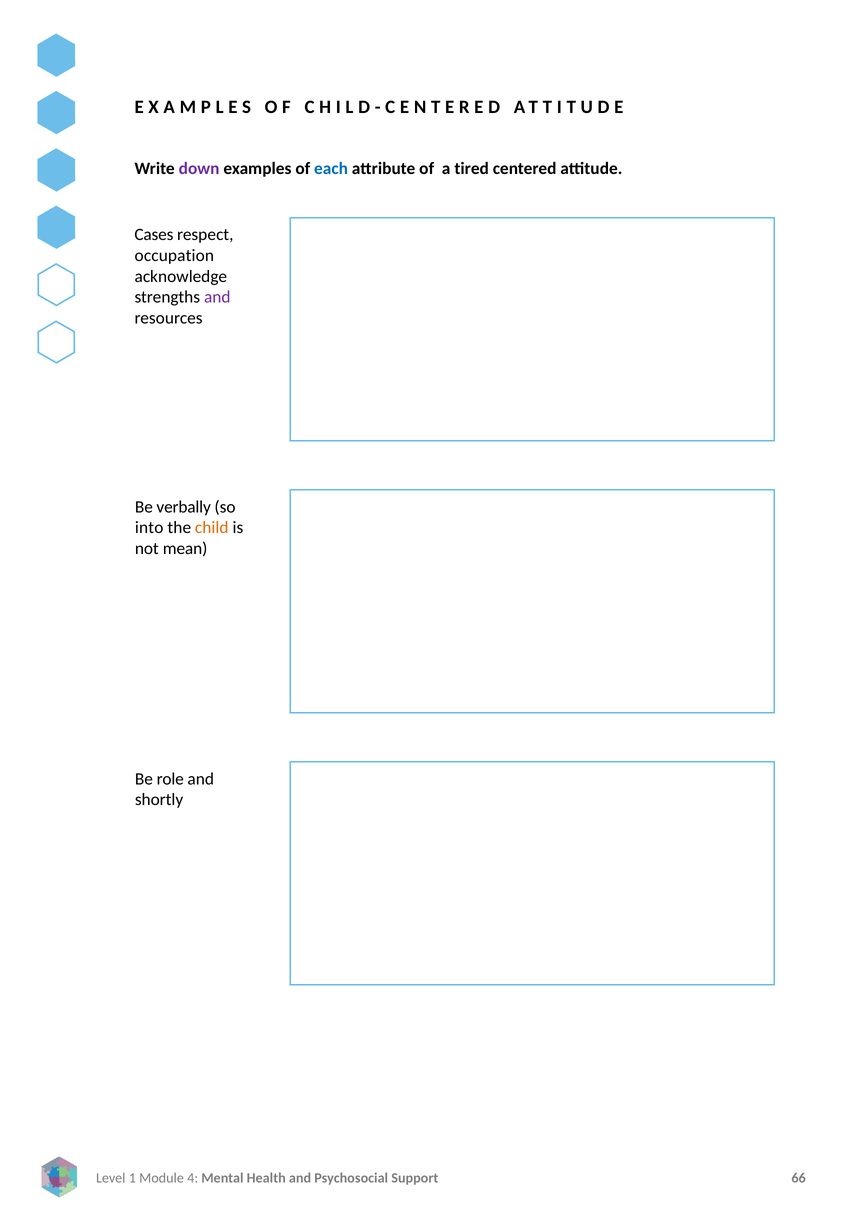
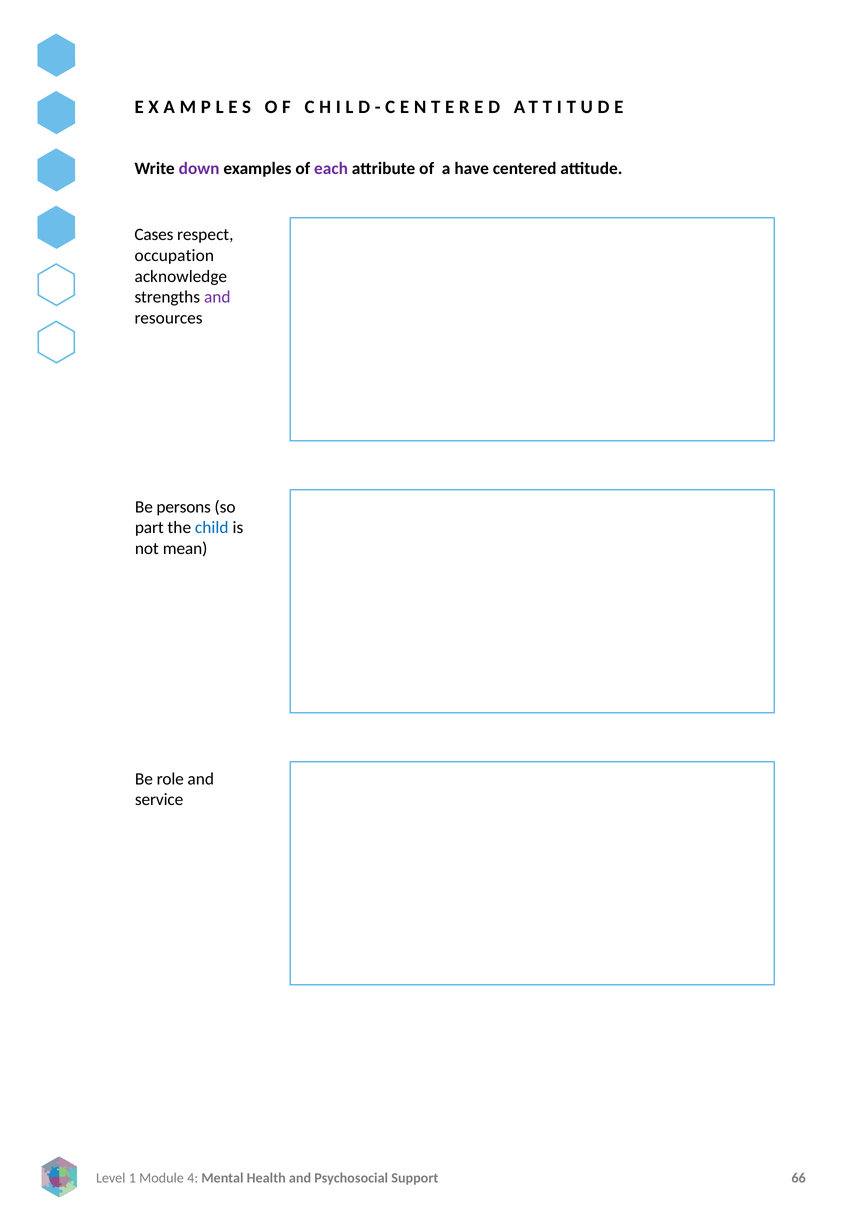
each colour: blue -> purple
tired: tired -> have
verbally: verbally -> persons
into: into -> part
child colour: orange -> blue
shortly: shortly -> service
